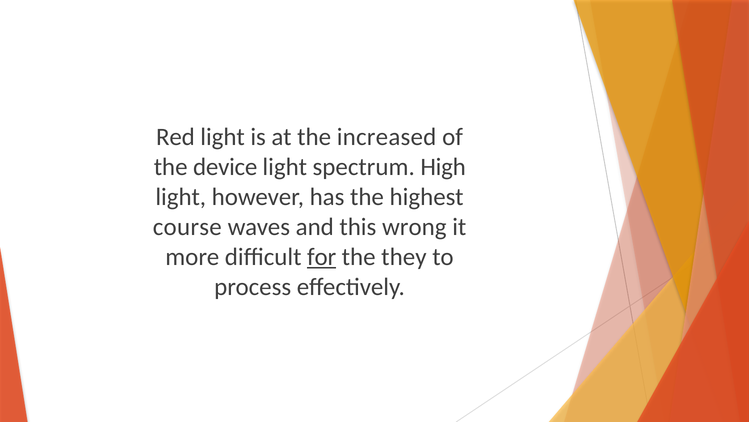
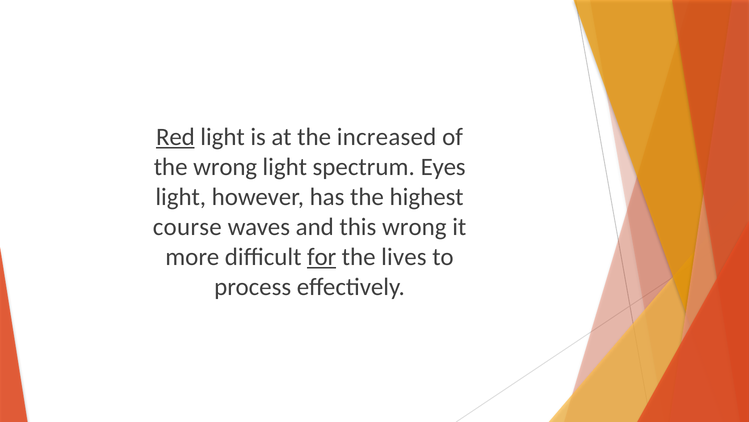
Red underline: none -> present
the device: device -> wrong
High: High -> Eyes
they: they -> lives
